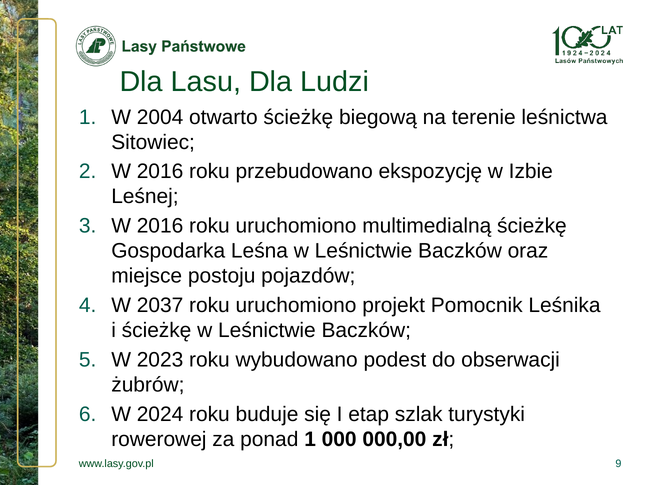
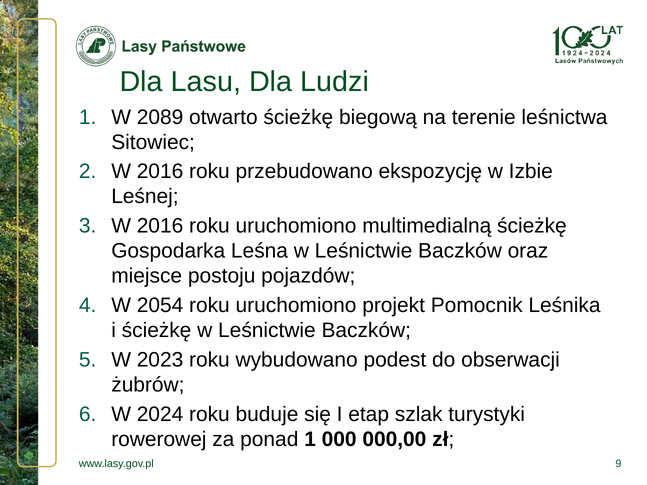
2004: 2004 -> 2089
2037: 2037 -> 2054
